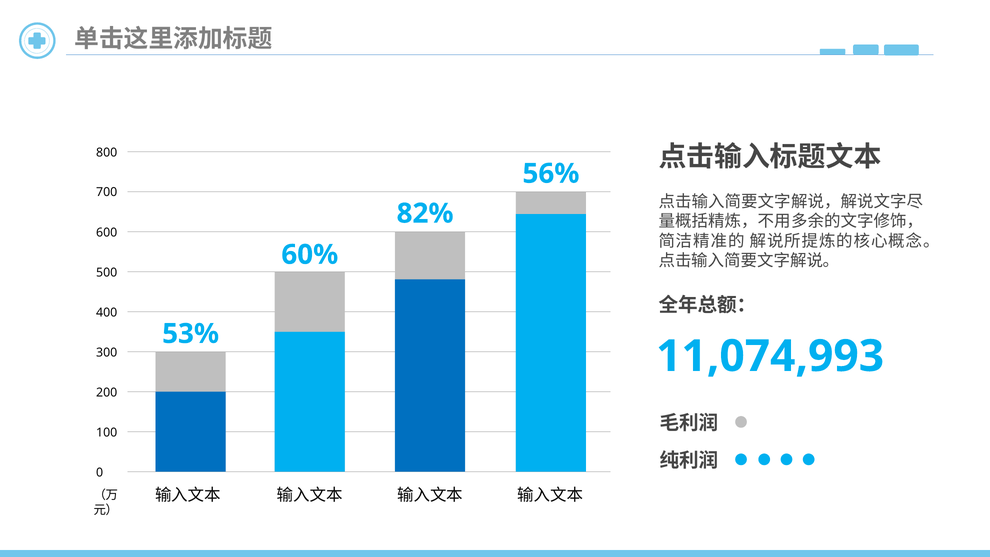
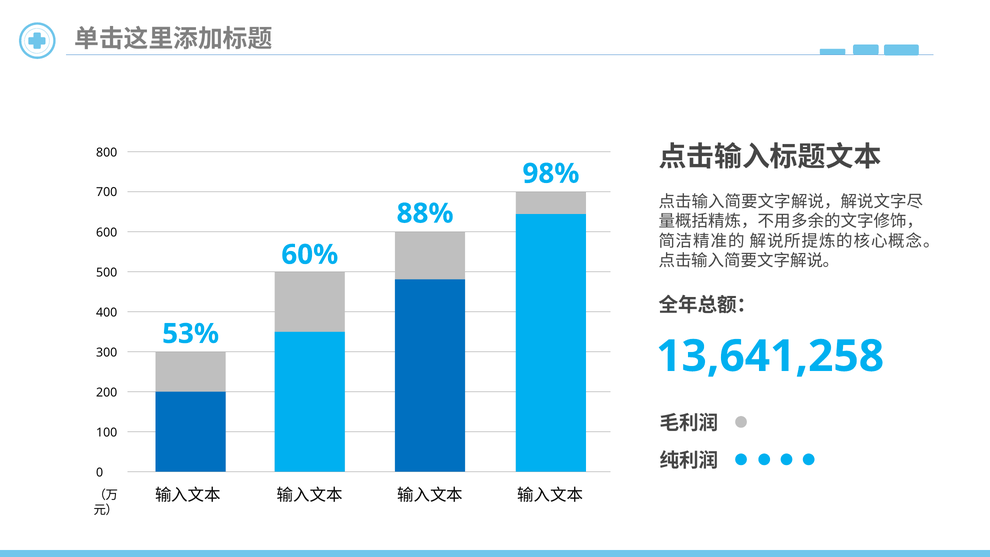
56%: 56% -> 98%
82%: 82% -> 88%
11,074,993: 11,074,993 -> 13,641,258
